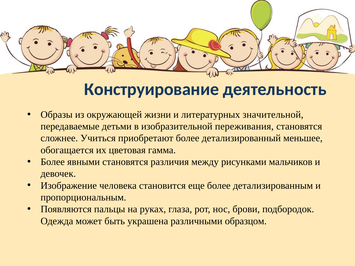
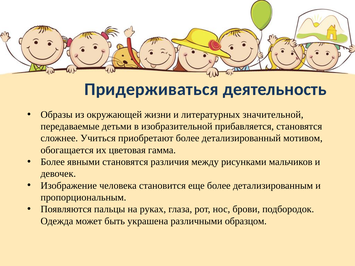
Конструирование: Конструирование -> Придерживаться
переживания: переживания -> прибавляется
меньшее: меньшее -> мотивом
